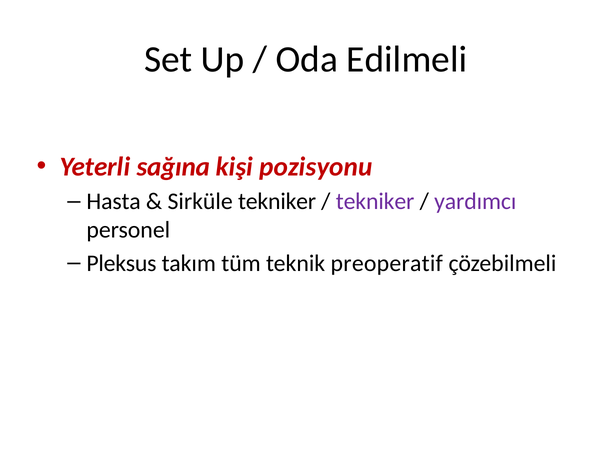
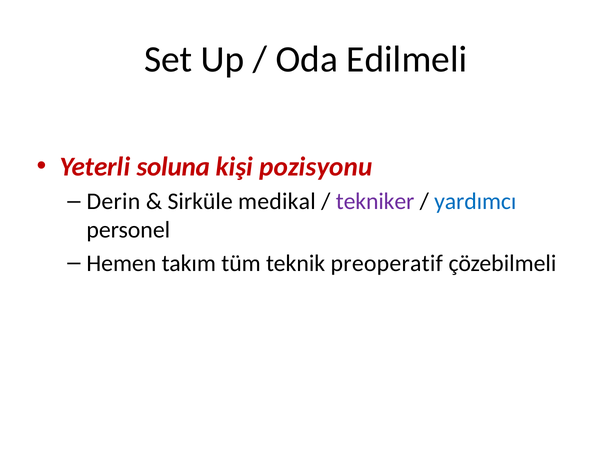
sağına: sağına -> soluna
Hasta: Hasta -> Derin
Sirküle tekniker: tekniker -> medikal
yardımcı colour: purple -> blue
Pleksus: Pleksus -> Hemen
